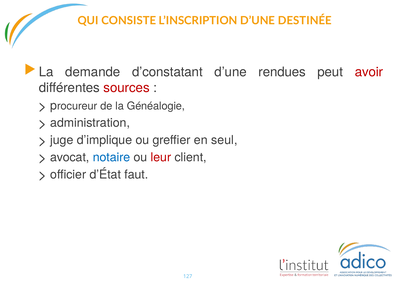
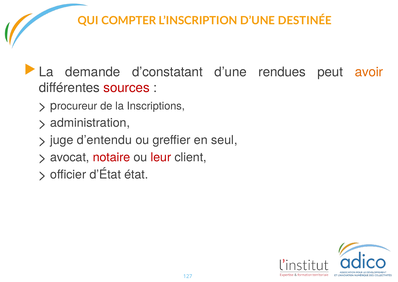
CONSISTE: CONSISTE -> COMPTER
avoir colour: red -> orange
Généalogie: Généalogie -> Inscriptions
d’implique: d’implique -> d’entendu
notaire colour: blue -> red
faut: faut -> état
